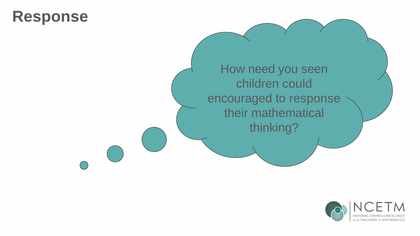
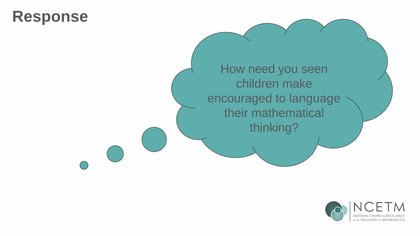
could: could -> make
to response: response -> language
